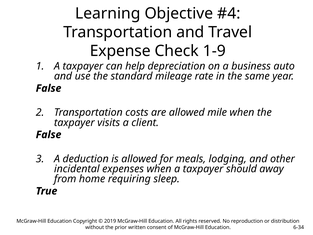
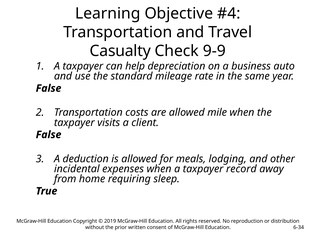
Expense: Expense -> Casualty
1-9: 1-9 -> 9-9
should: should -> record
